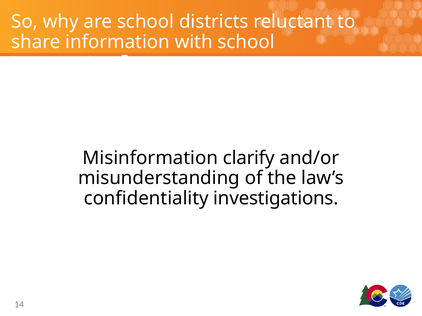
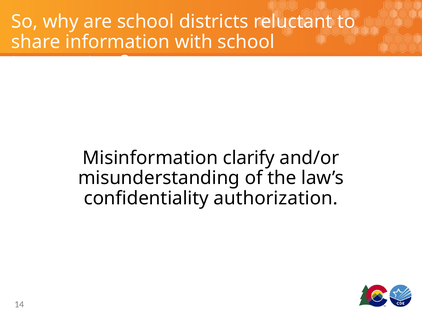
investigations: investigations -> authorization
